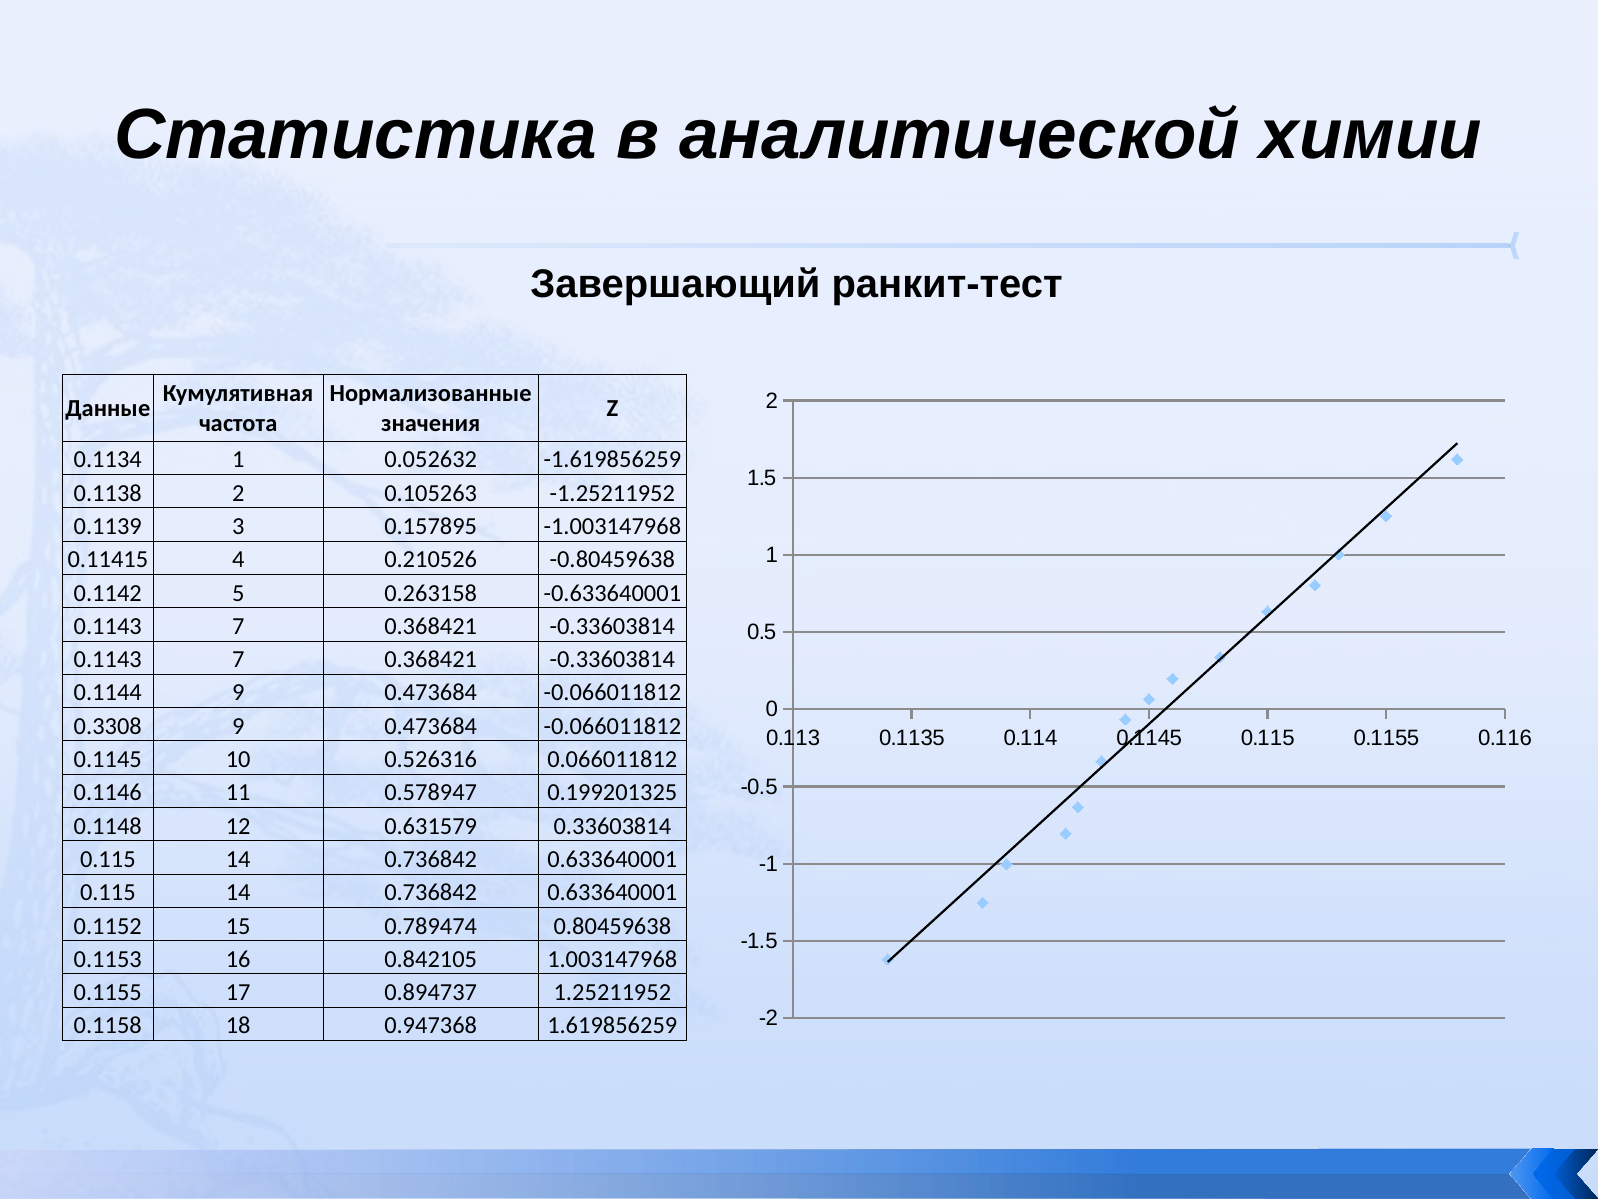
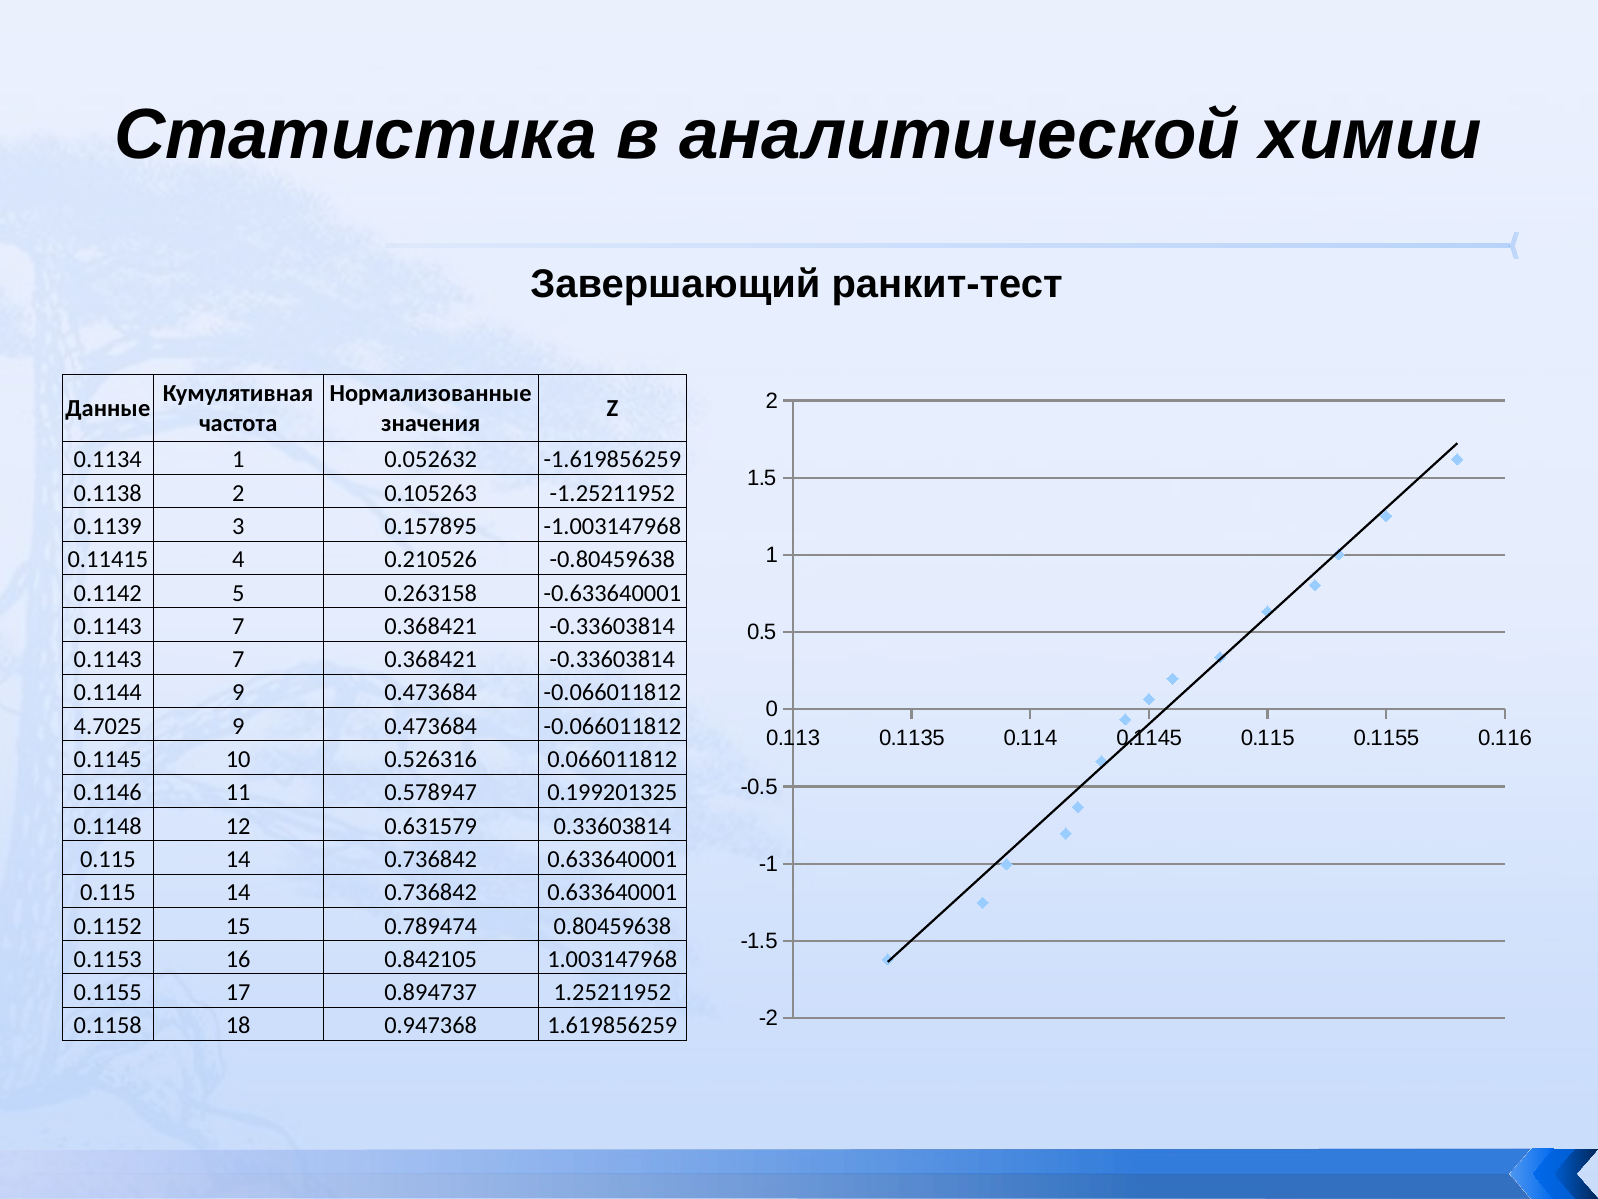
0.3308: 0.3308 -> 4.7025
